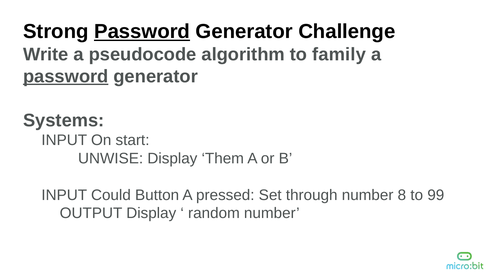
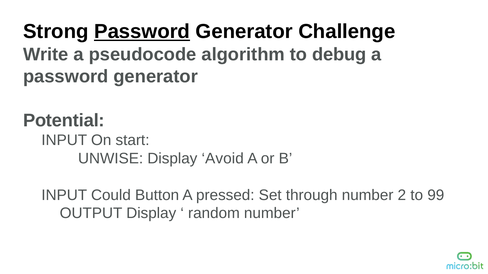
family: family -> debug
password at (66, 77) underline: present -> none
Systems: Systems -> Potential
Them: Them -> Avoid
8: 8 -> 2
